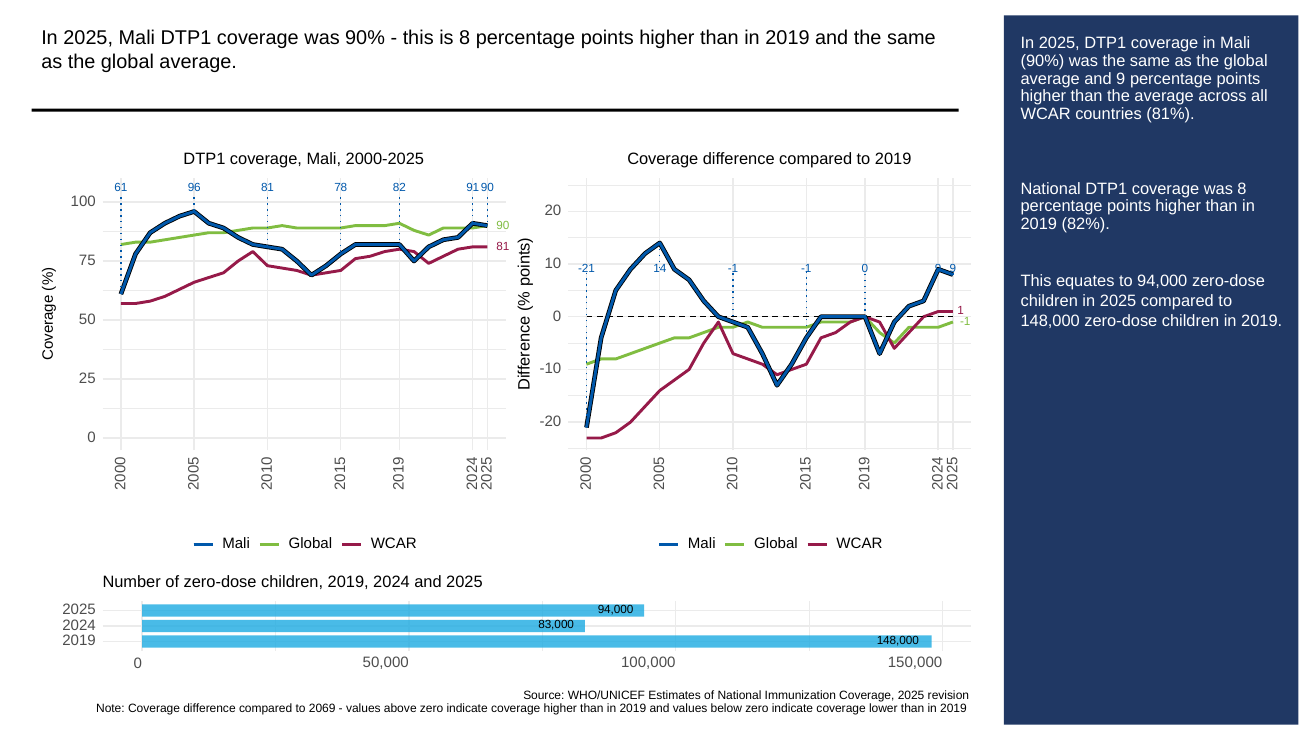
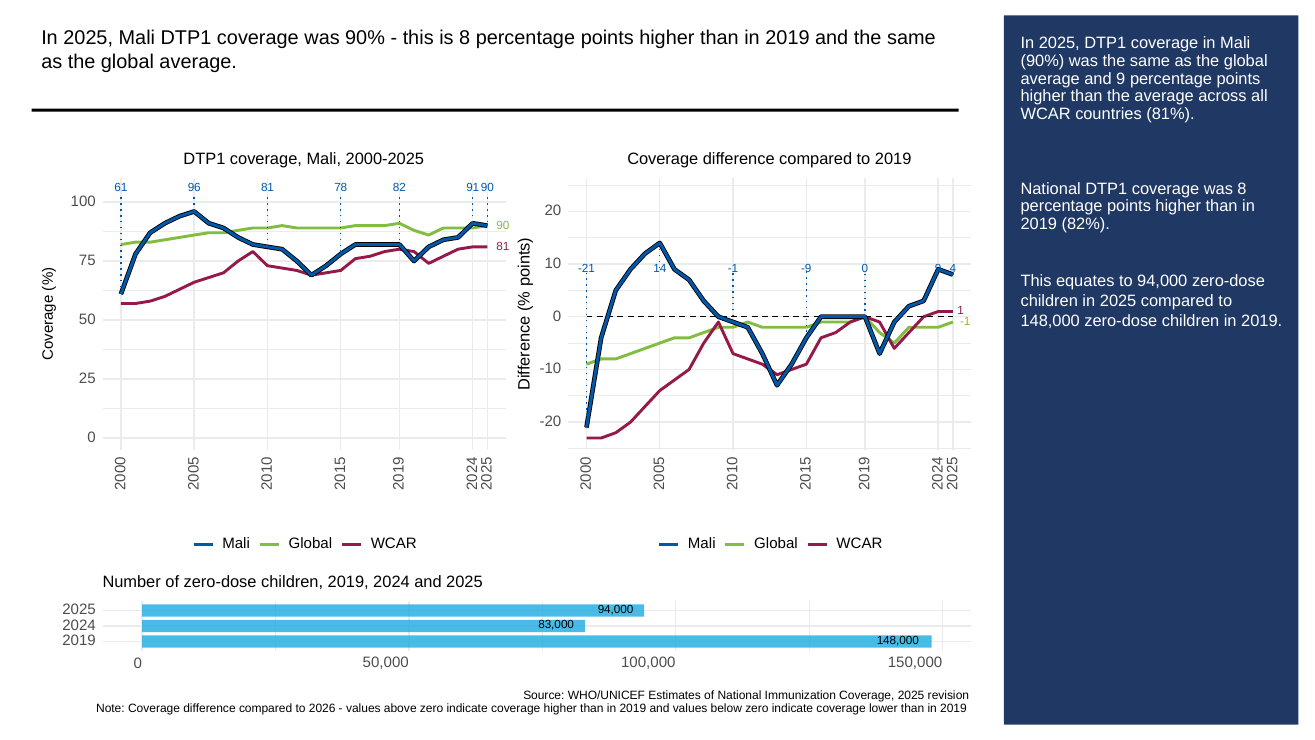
-1 -1: -1 -> -9
9 9: 9 -> 4
2069: 2069 -> 2026
